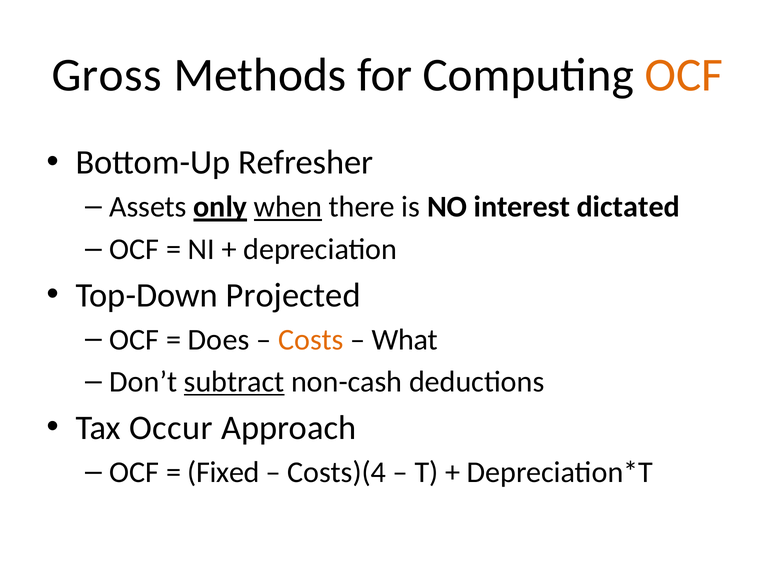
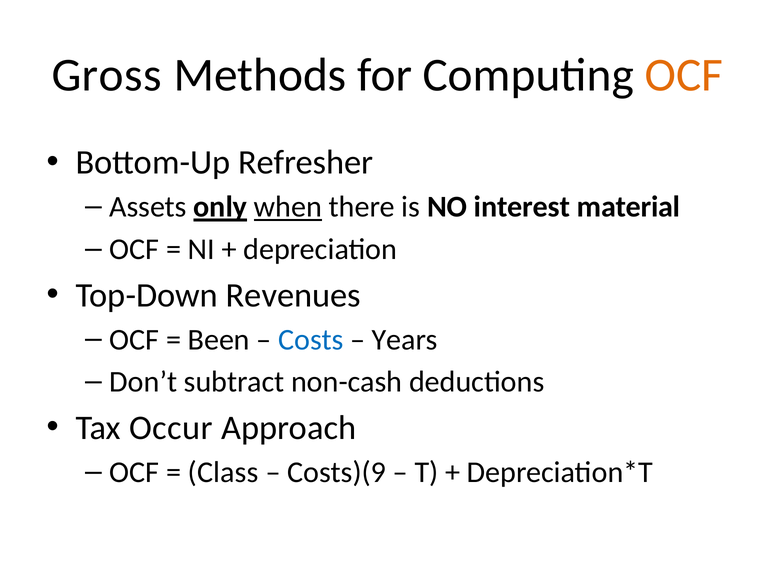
dictated: dictated -> material
Projected: Projected -> Revenues
Does: Does -> Been
Costs colour: orange -> blue
What: What -> Years
subtract underline: present -> none
Fixed: Fixed -> Class
Costs)(4: Costs)(4 -> Costs)(9
